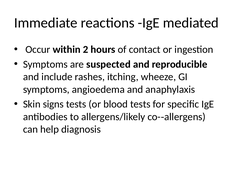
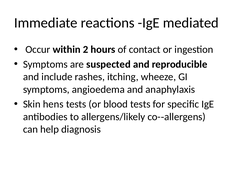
signs: signs -> hens
